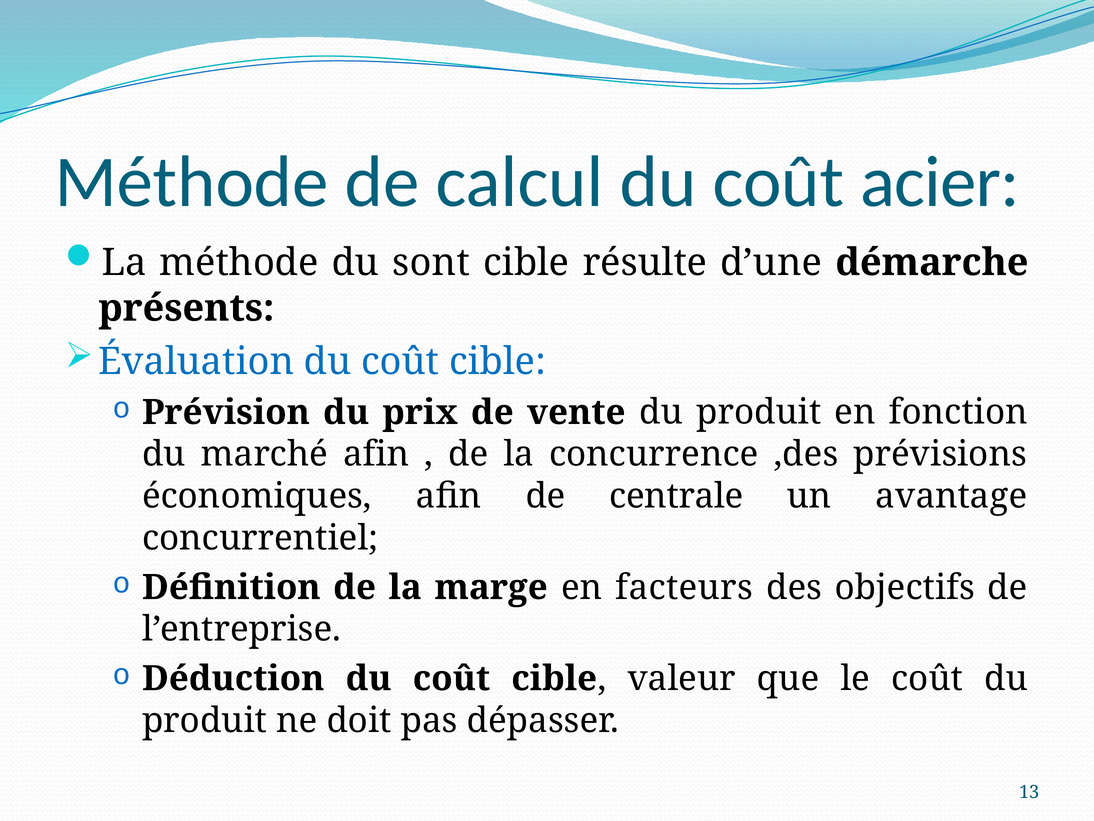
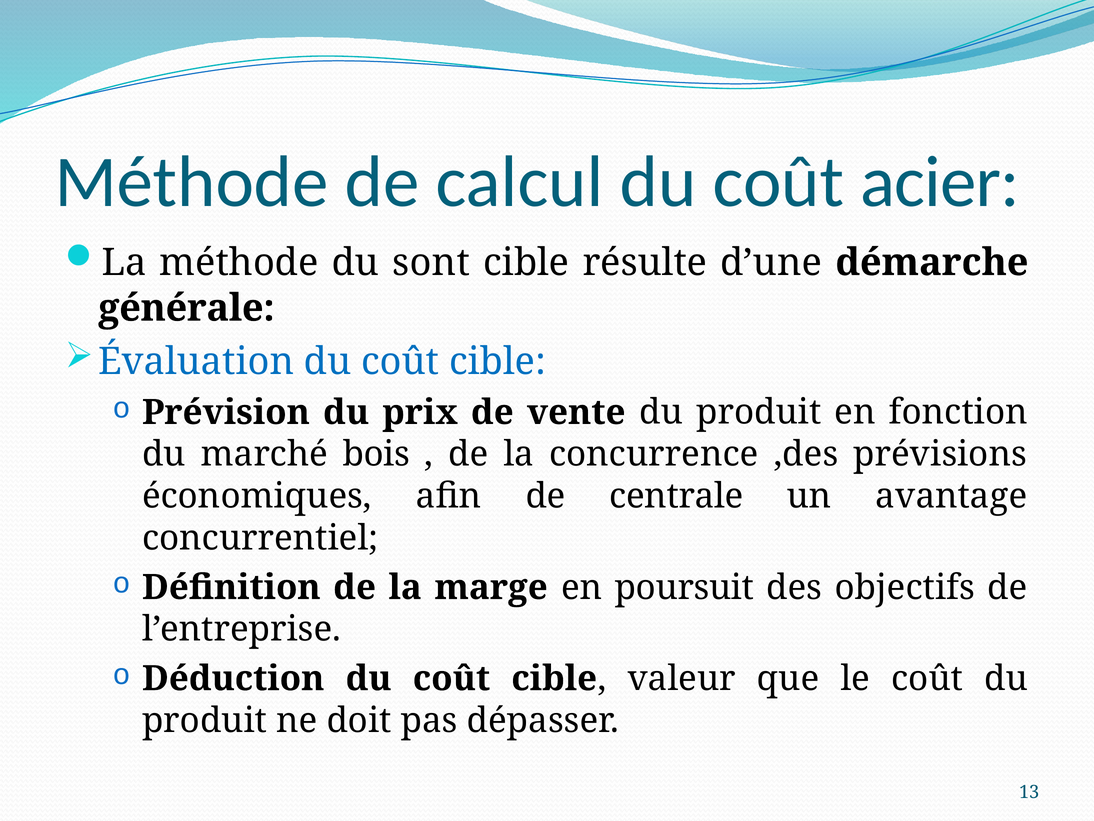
présents: présents -> générale
marché afin: afin -> bois
facteurs: facteurs -> poursuit
